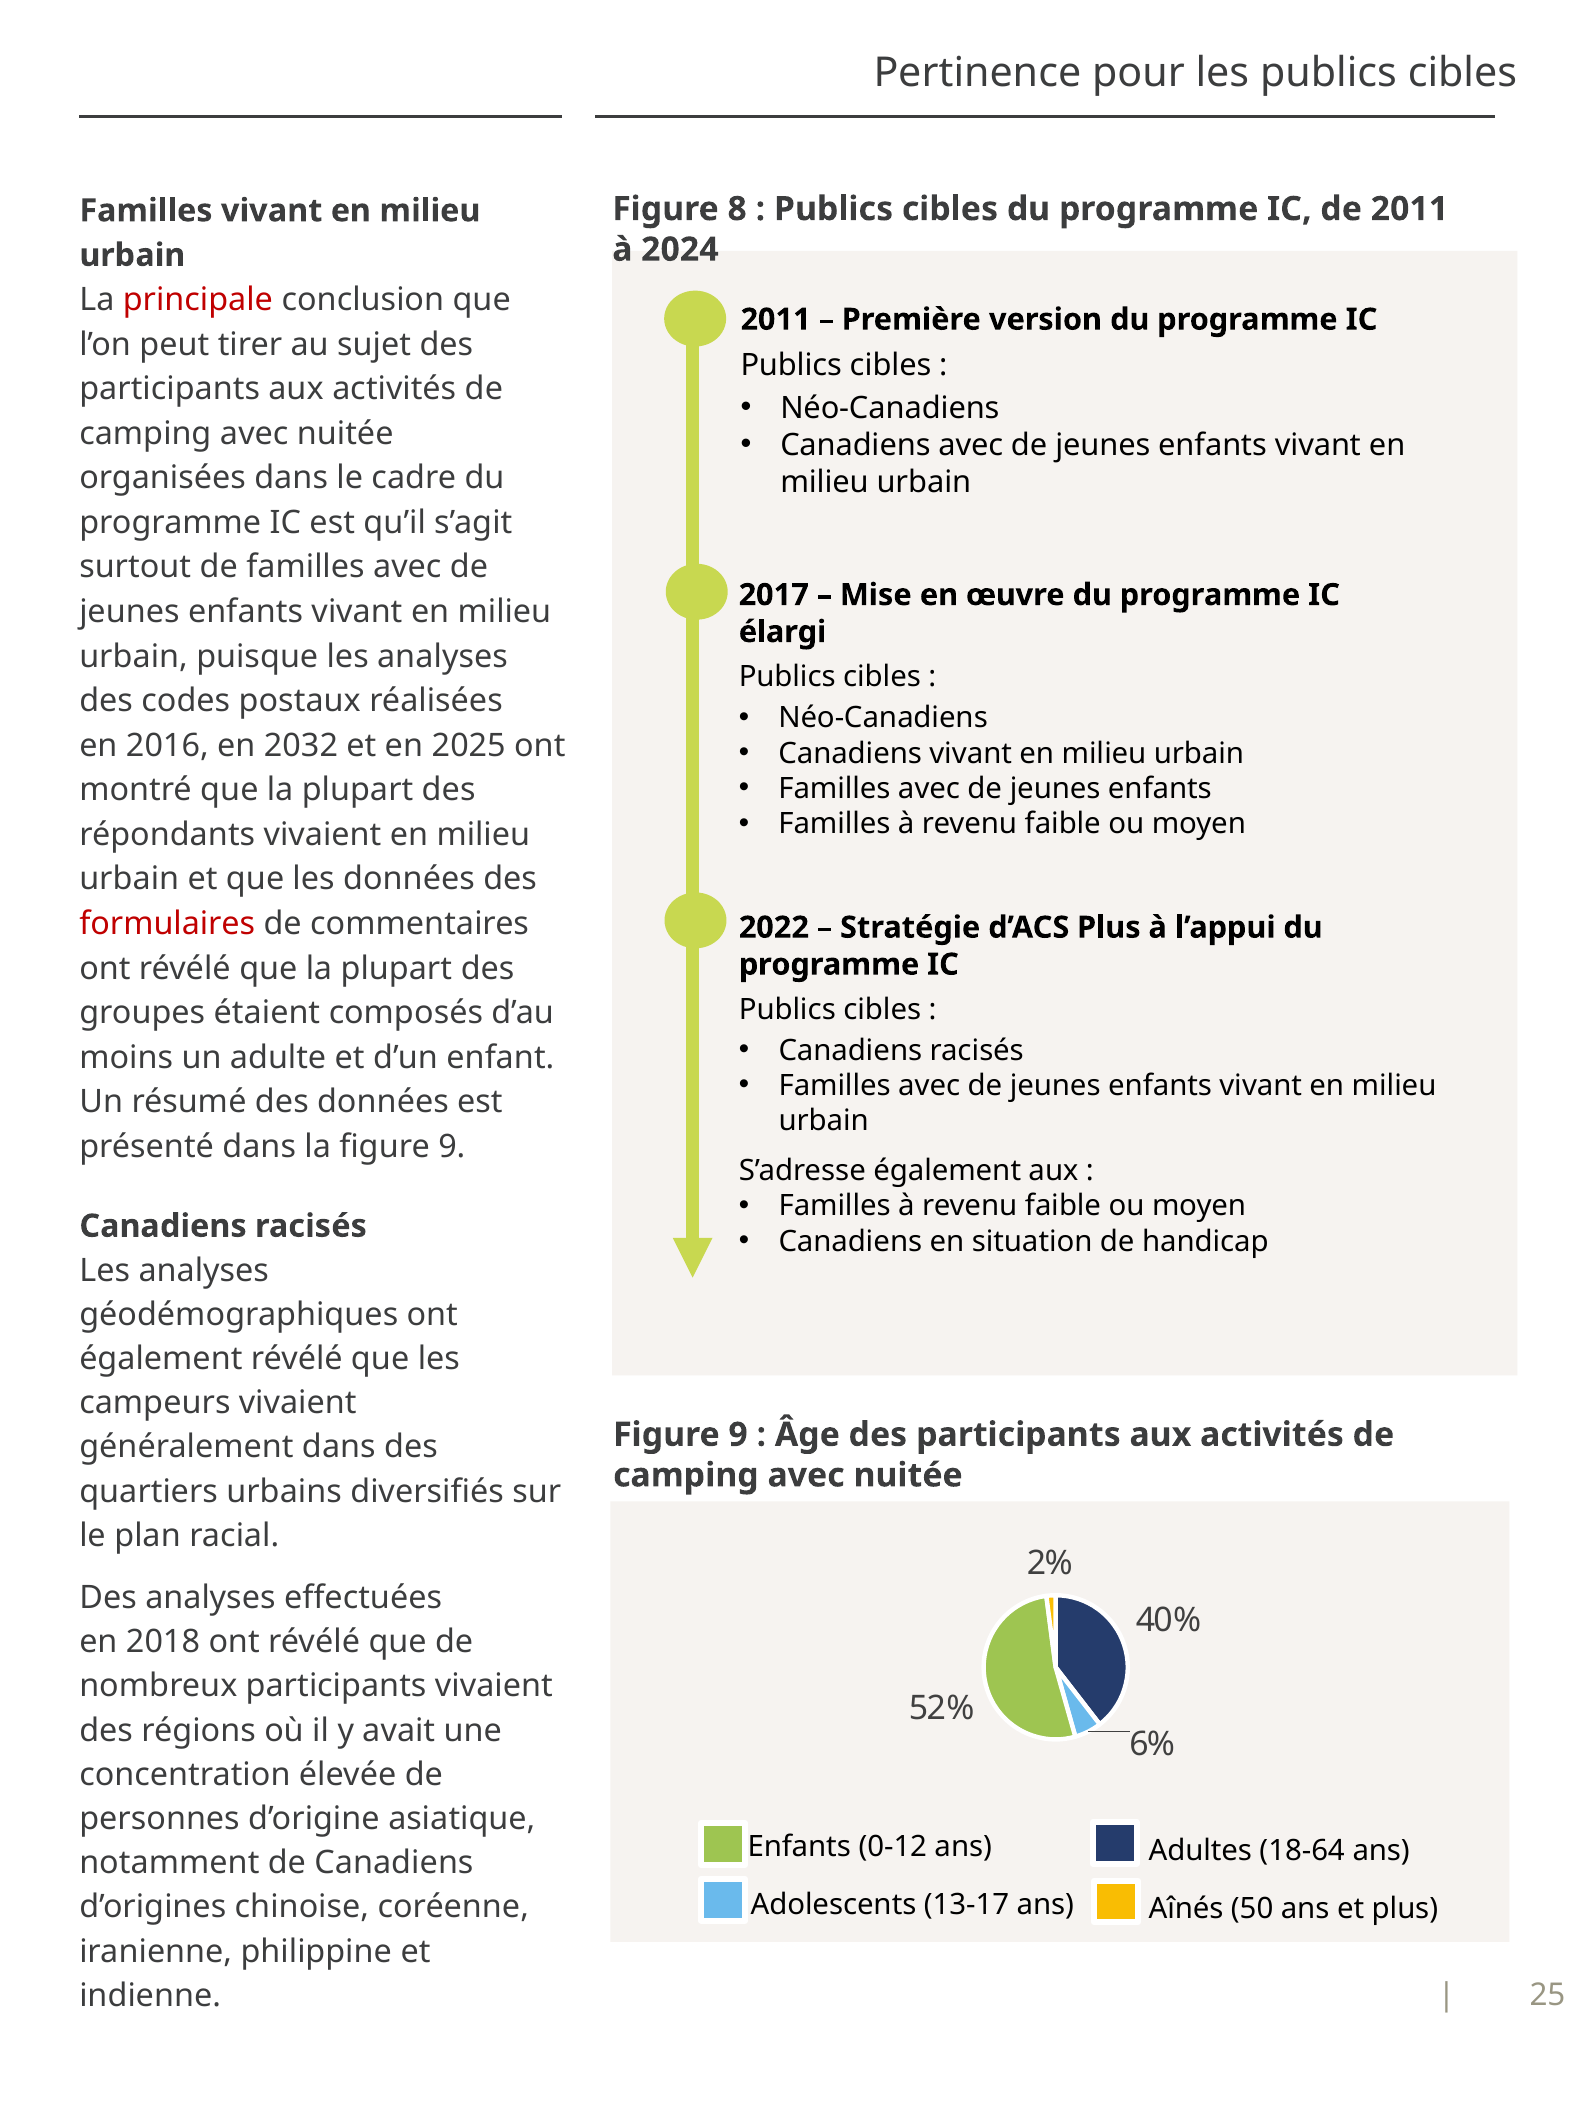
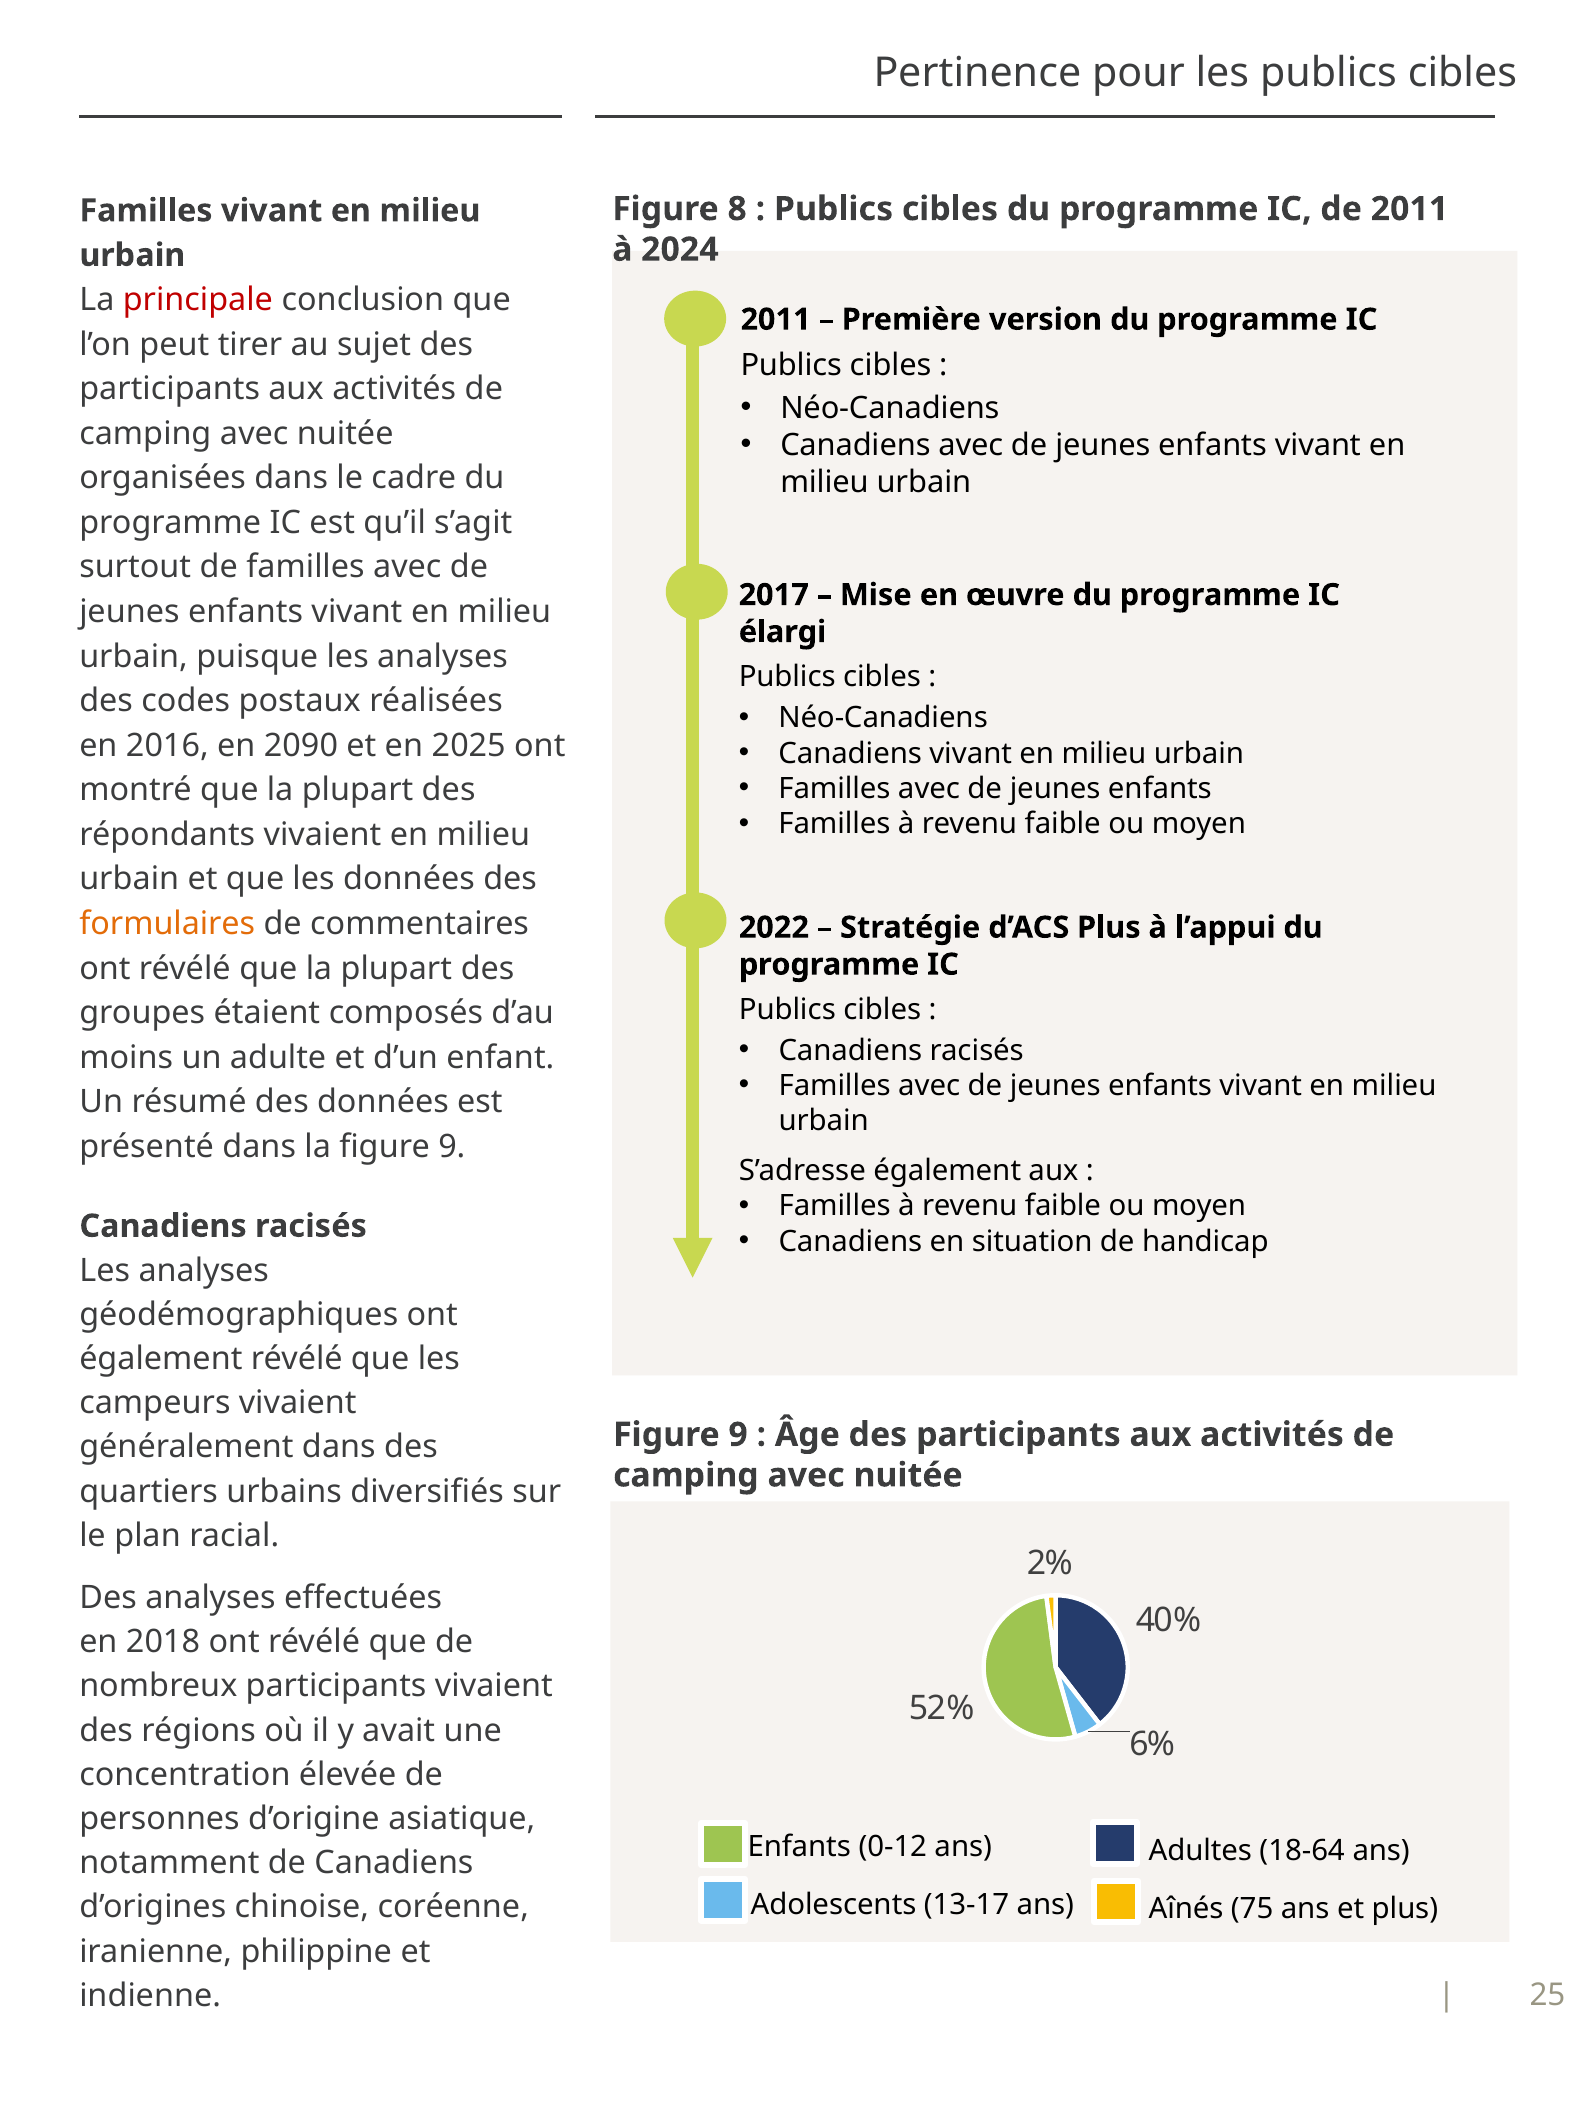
2032: 2032 -> 2090
formulaires colour: red -> orange
50: 50 -> 75
